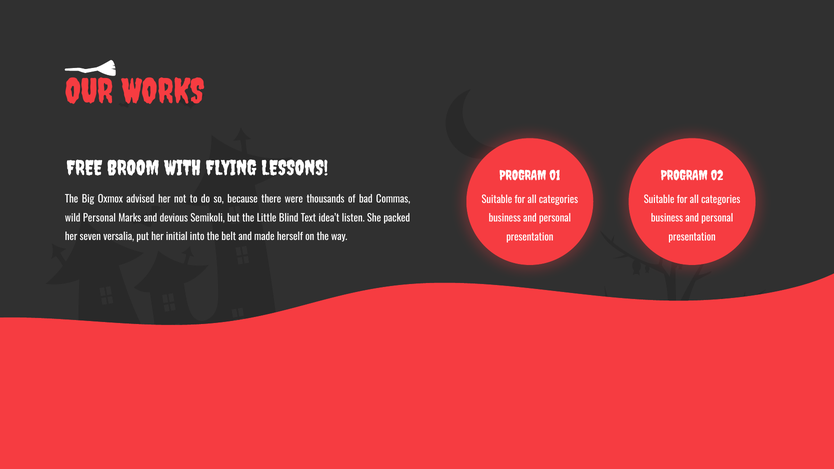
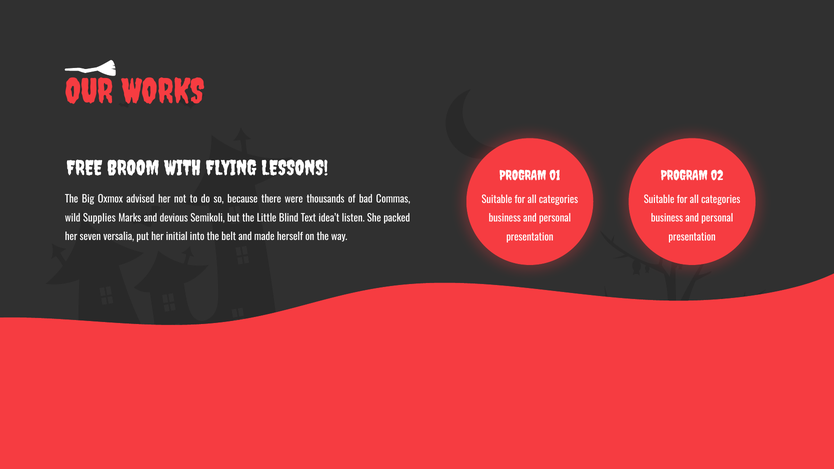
wild Personal: Personal -> Supplies
